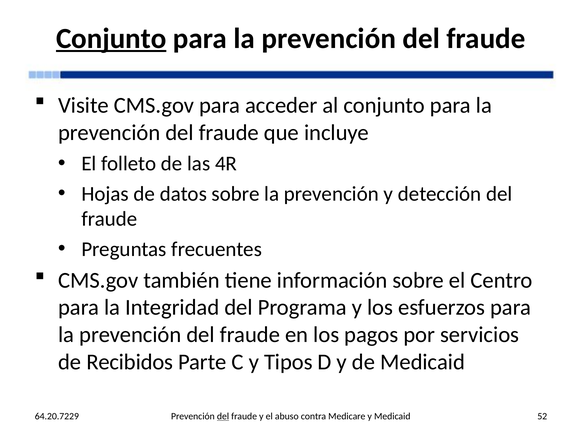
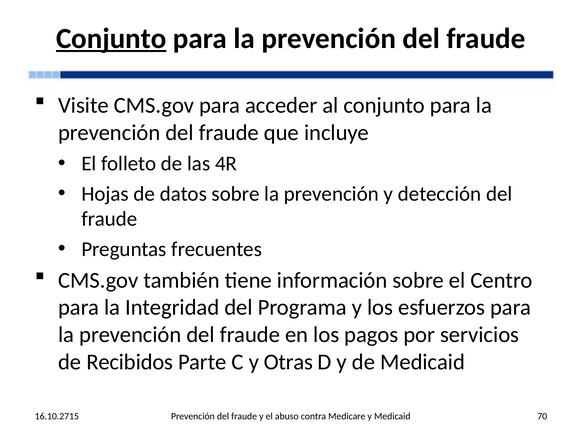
Tipos: Tipos -> Otras
64.20.7229: 64.20.7229 -> 16.10.2715
del at (223, 416) underline: present -> none
52: 52 -> 70
